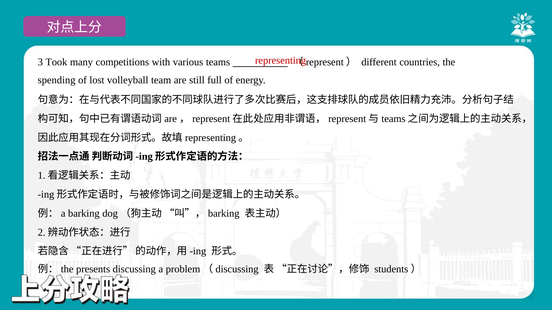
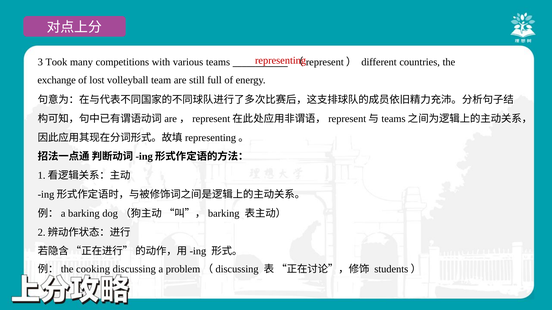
spending: spending -> exchange
presents: presents -> cooking
